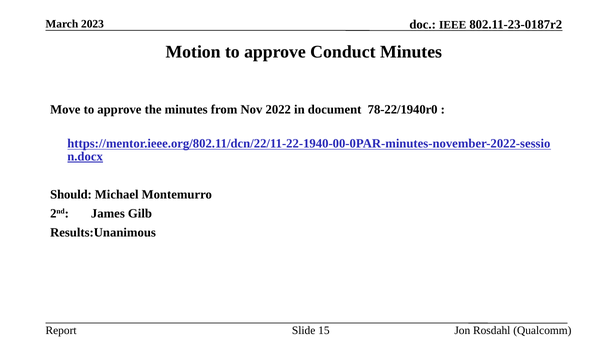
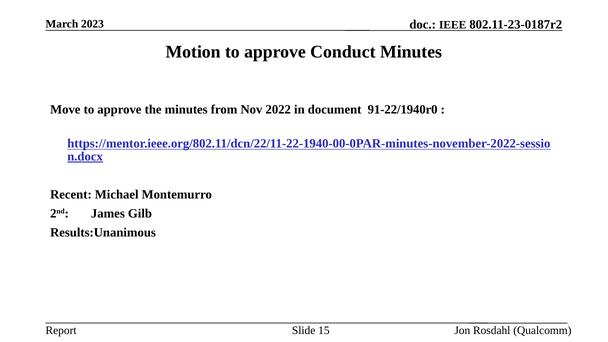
78-22/1940r0: 78-22/1940r0 -> 91-22/1940r0
Should: Should -> Recent
